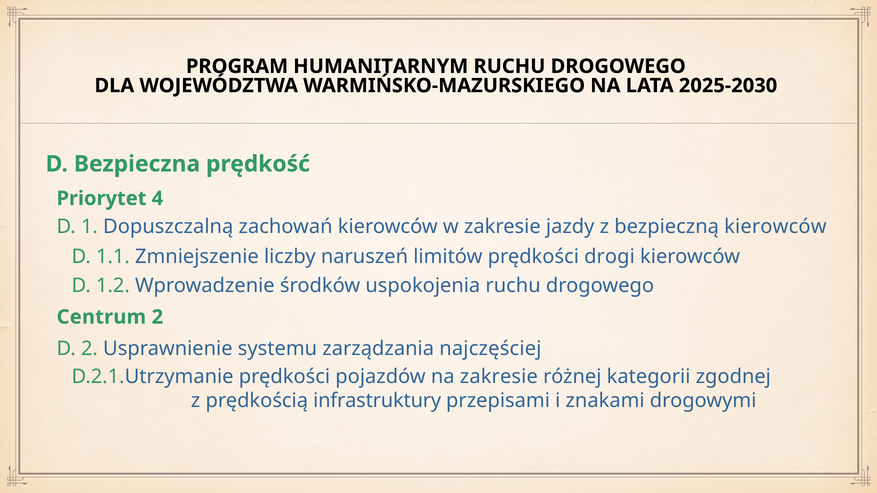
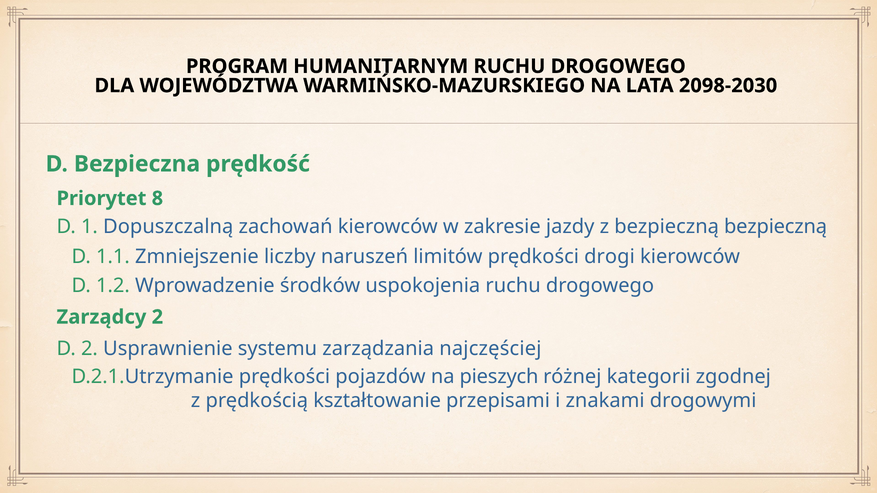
2025-2030: 2025-2030 -> 2098-2030
4: 4 -> 8
bezpieczną kierowców: kierowców -> bezpieczną
Centrum: Centrum -> Zarządcy
na zakresie: zakresie -> pieszych
infrastruktury: infrastruktury -> kształtowanie
